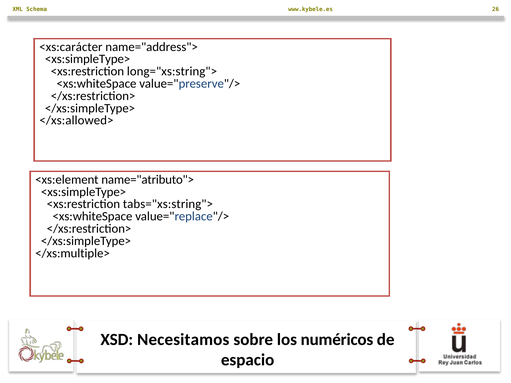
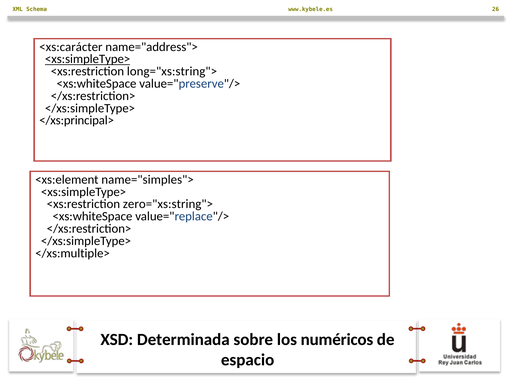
<xs:simpleType> at (88, 59) underline: none -> present
</xs:allowed>: </xs:allowed> -> </xs:principal>
name="atributo">: name="atributo"> -> name="simples">
tabs="xs:string">: tabs="xs:string"> -> zero="xs:string">
Necesitamos: Necesitamos -> Determinada
